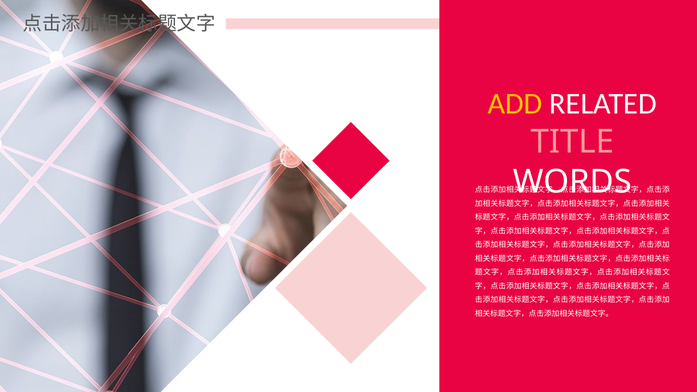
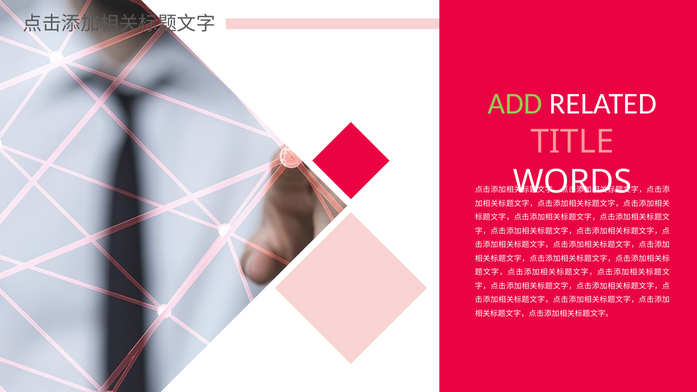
ADD colour: yellow -> light green
